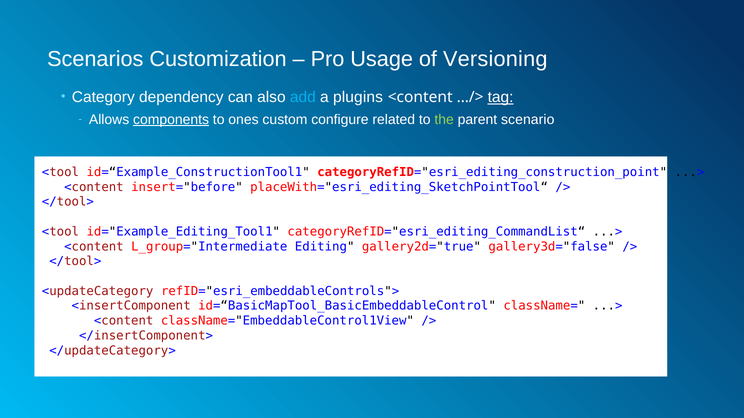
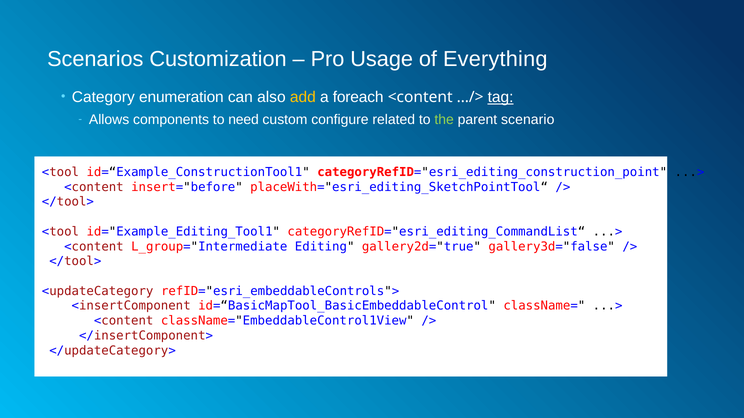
Versioning: Versioning -> Everything
dependency: dependency -> enumeration
add colour: light blue -> yellow
plugins: plugins -> foreach
components underline: present -> none
ones: ones -> need
